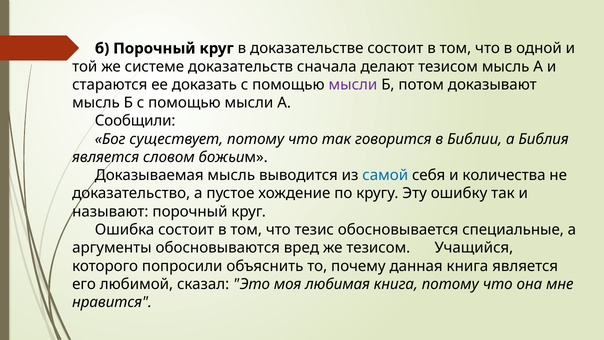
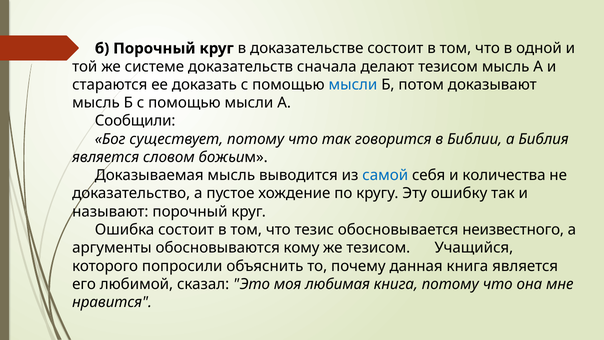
мысли at (353, 85) colour: purple -> blue
специальные: специальные -> неизвестного
вред: вред -> кому
